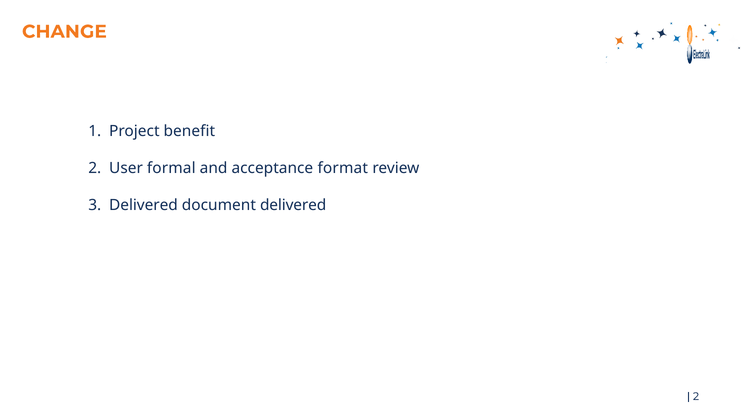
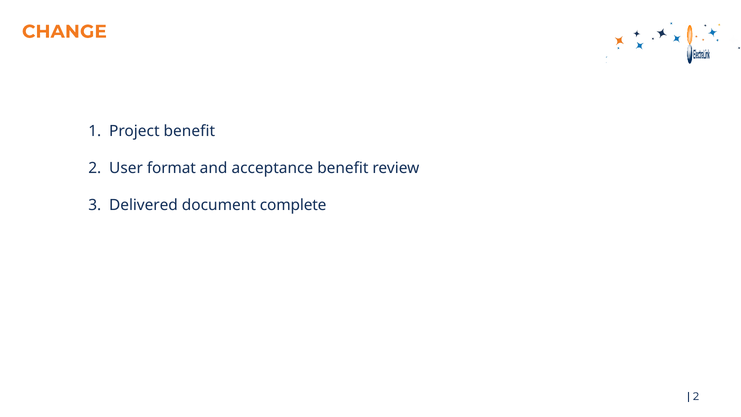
formal: formal -> format
acceptance format: format -> benefit
document delivered: delivered -> complete
